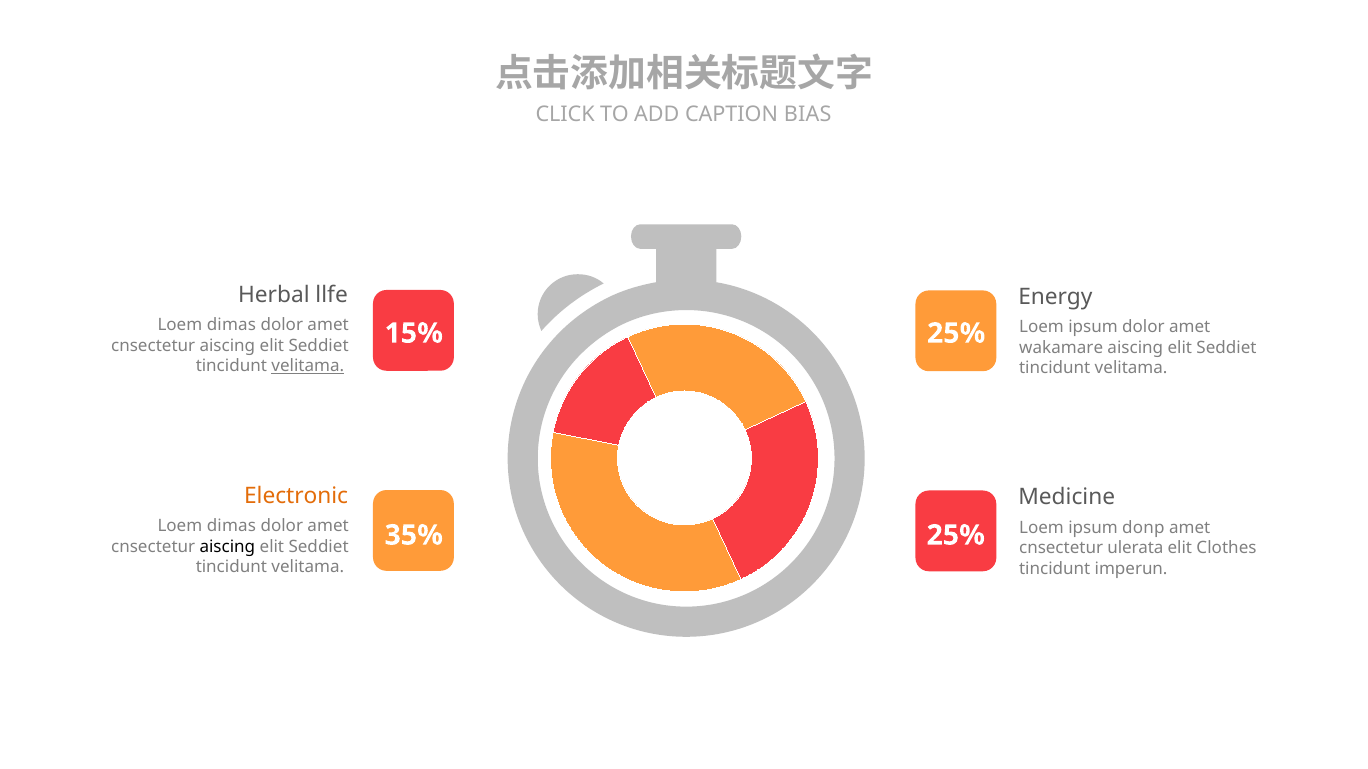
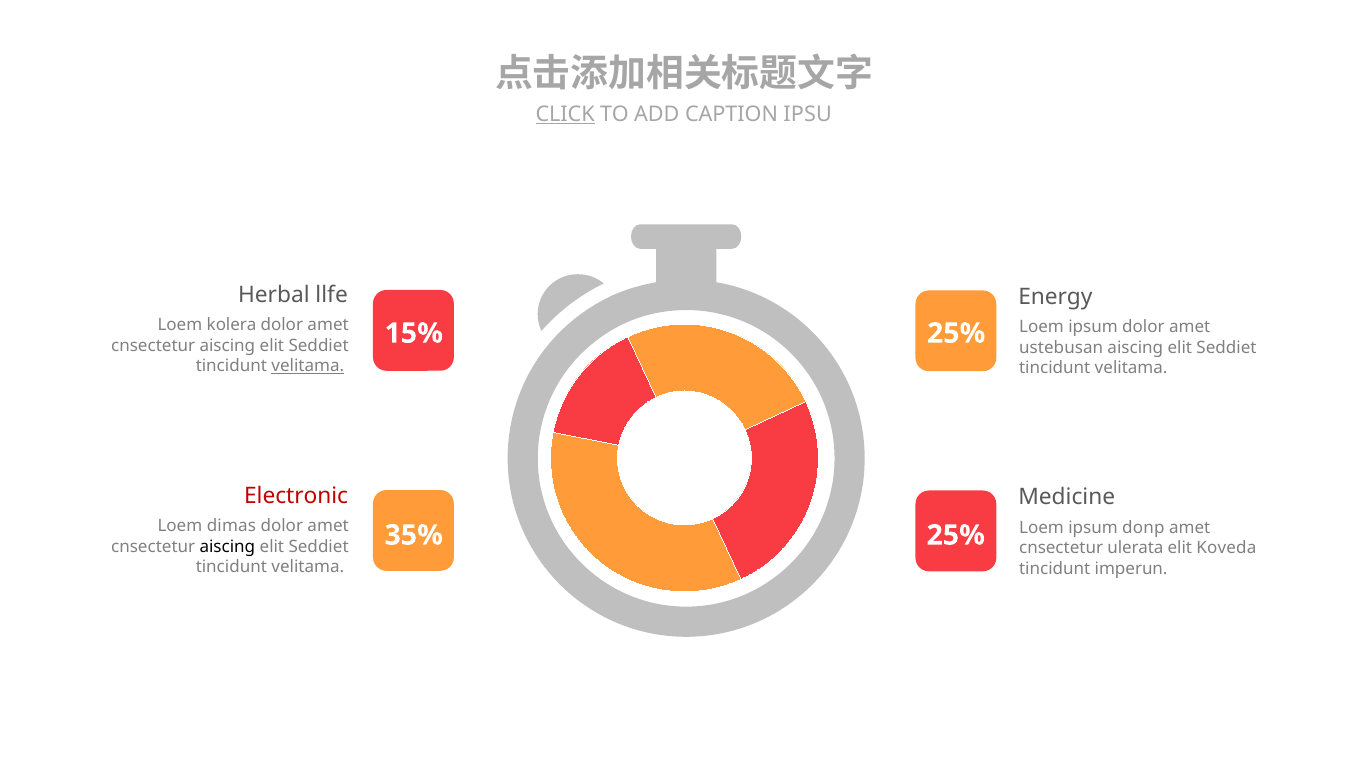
CLICK underline: none -> present
BIAS: BIAS -> IPSU
dimas at (231, 325): dimas -> kolera
wakamare: wakamare -> ustebusan
Electronic colour: orange -> red
Clothes: Clothes -> Koveda
